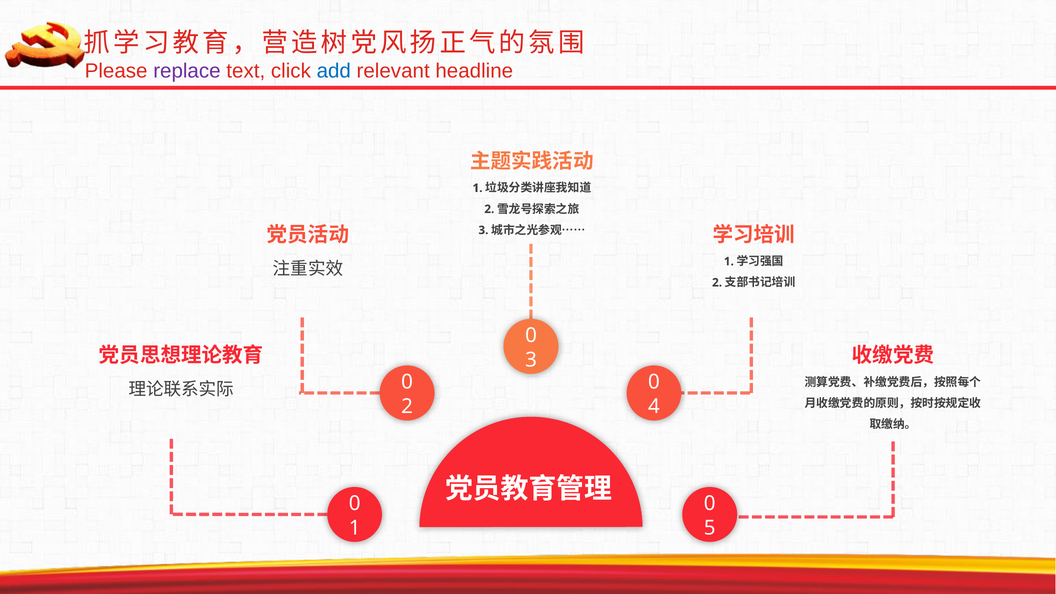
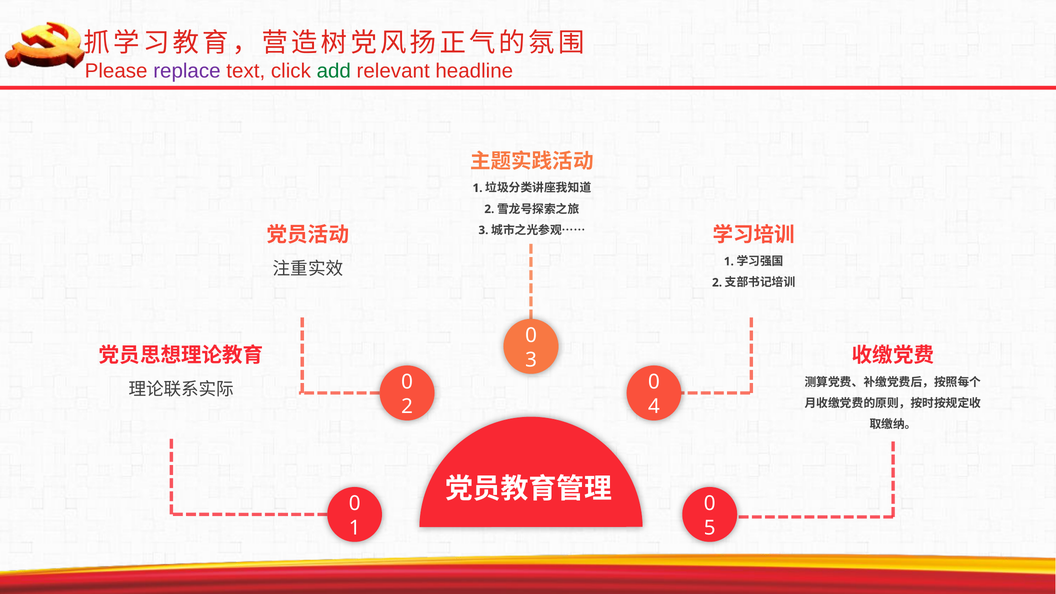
add colour: blue -> green
